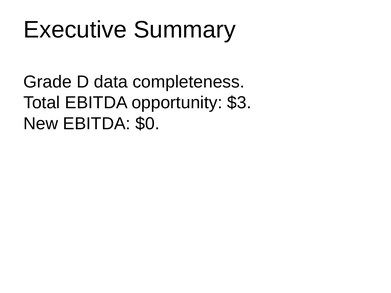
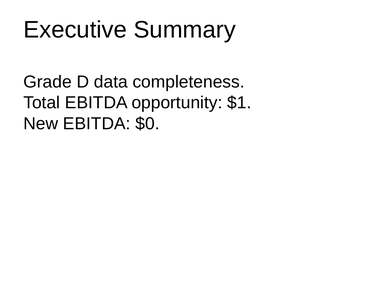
$3: $3 -> $1
